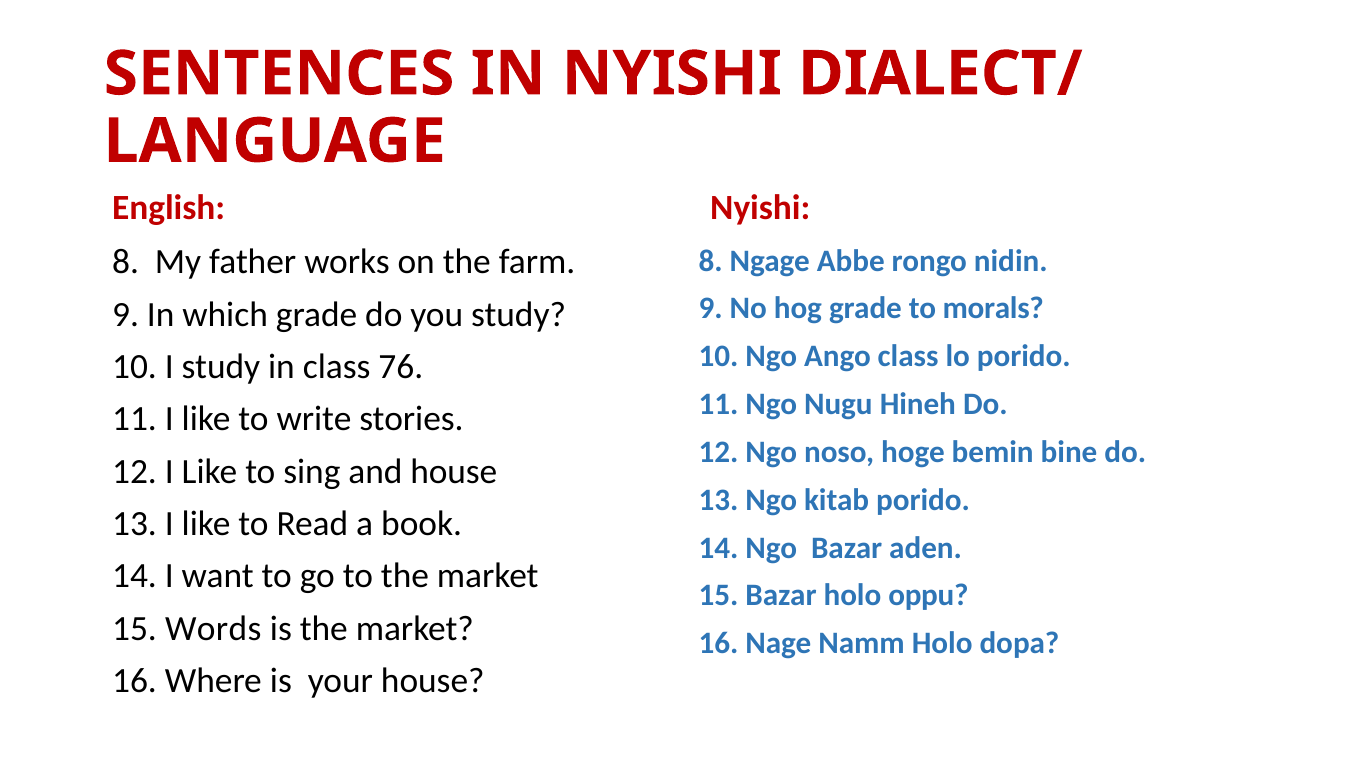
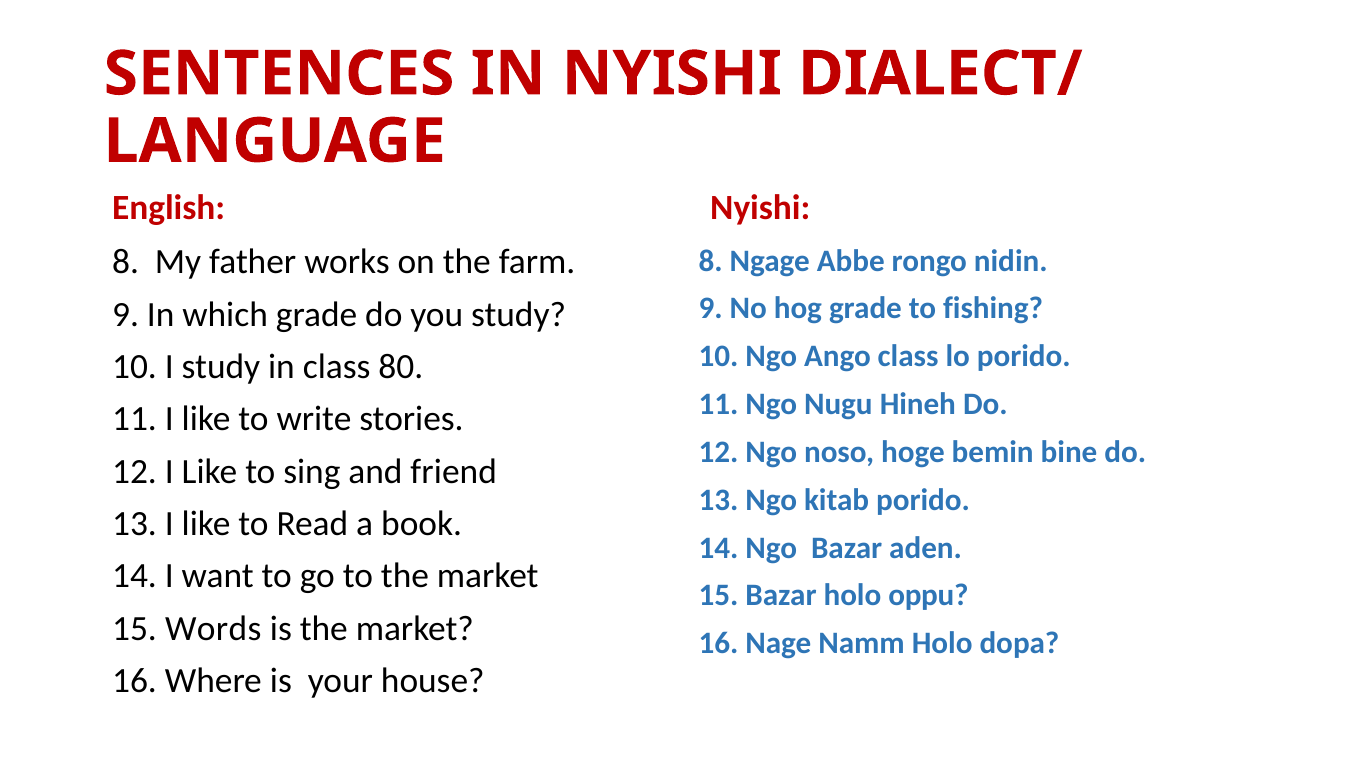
morals: morals -> fishing
76: 76 -> 80
and house: house -> friend
